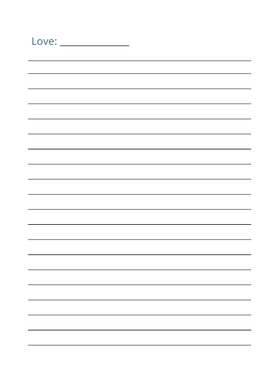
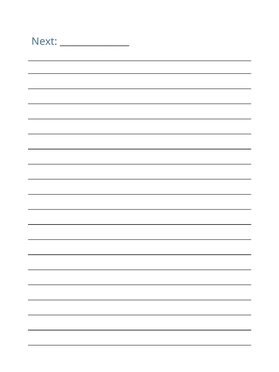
Love: Love -> Next
